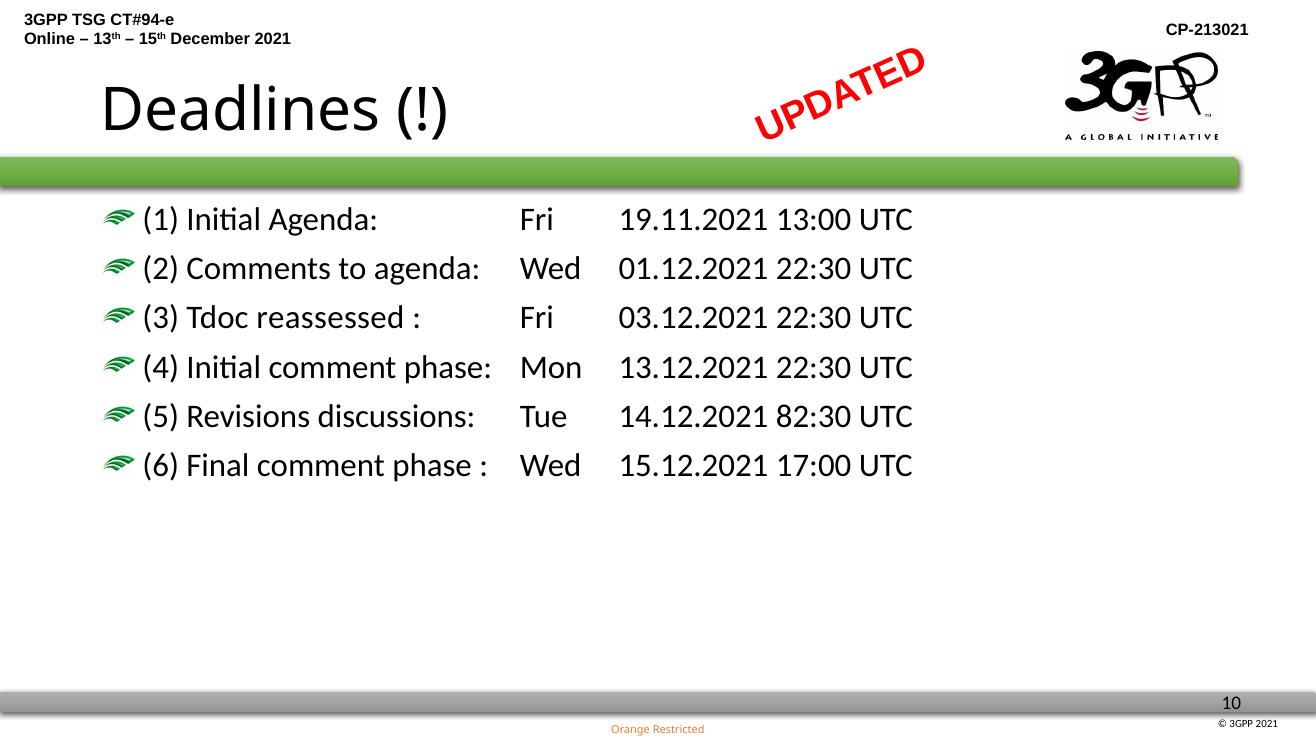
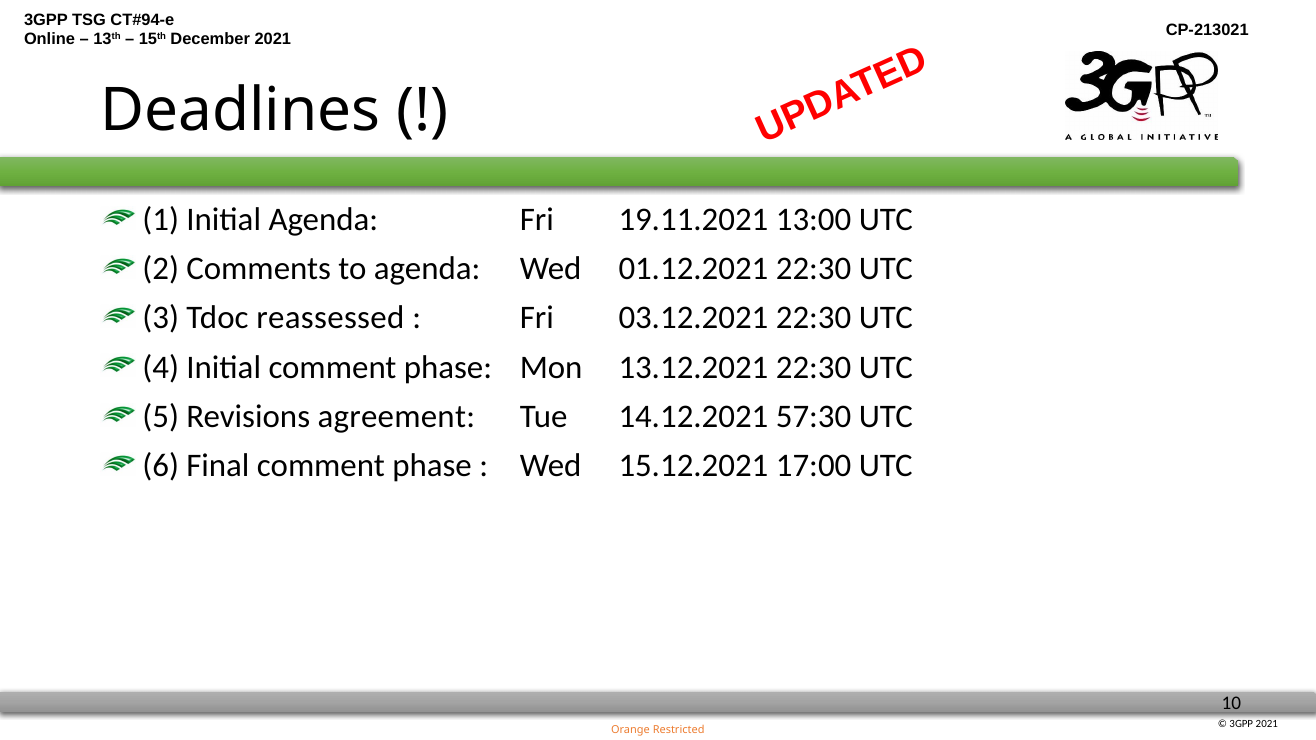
discussions: discussions -> agreement
82:30: 82:30 -> 57:30
